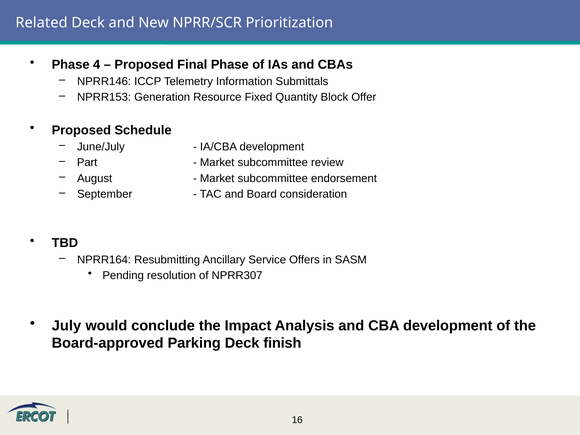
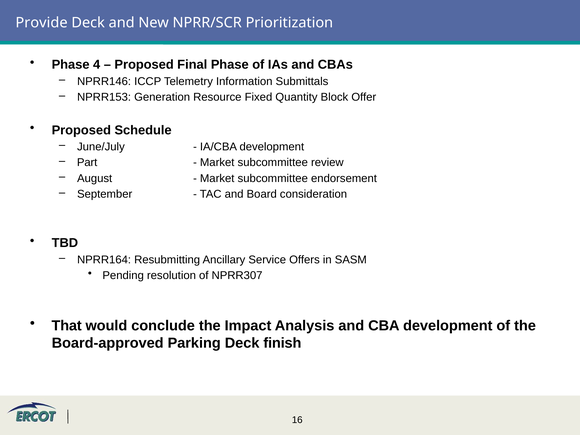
Related: Related -> Provide
July: July -> That
